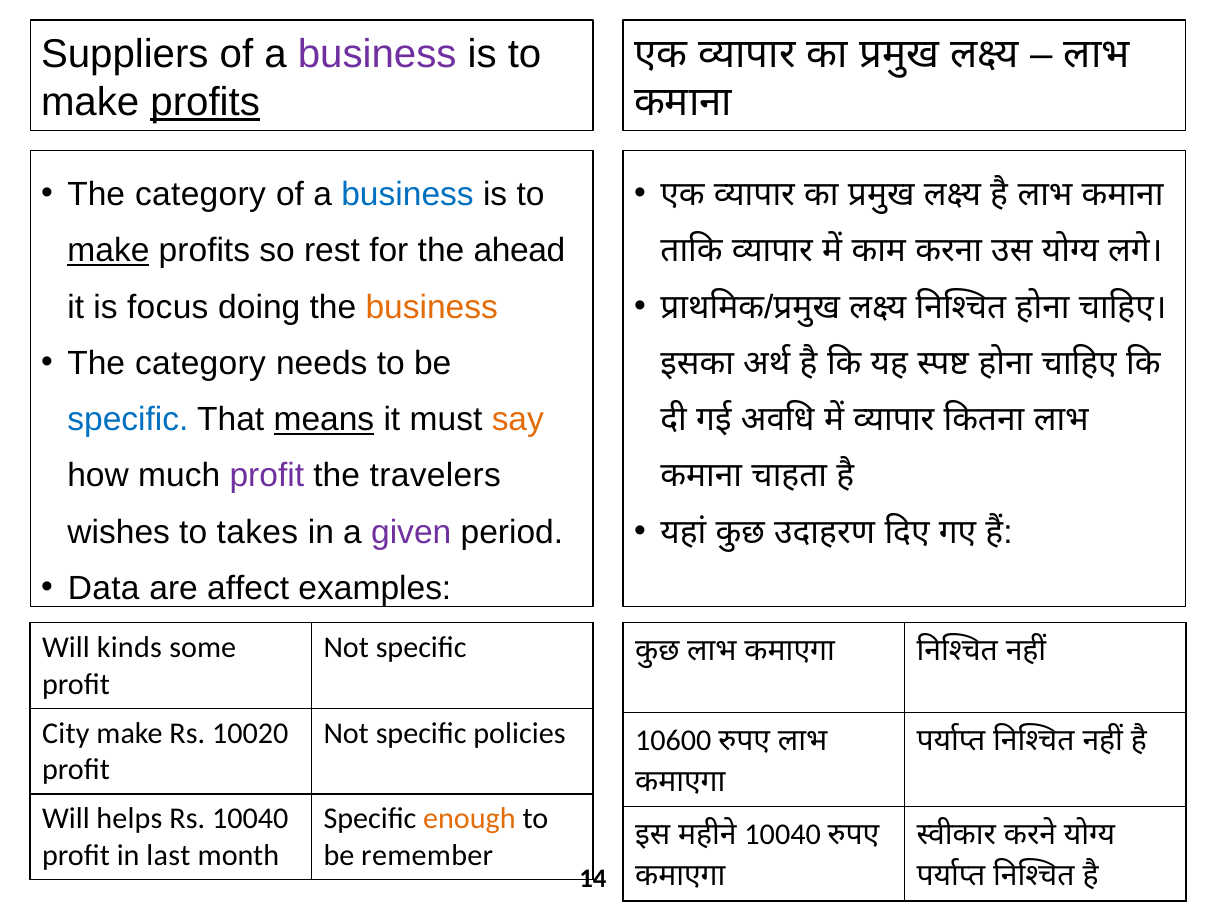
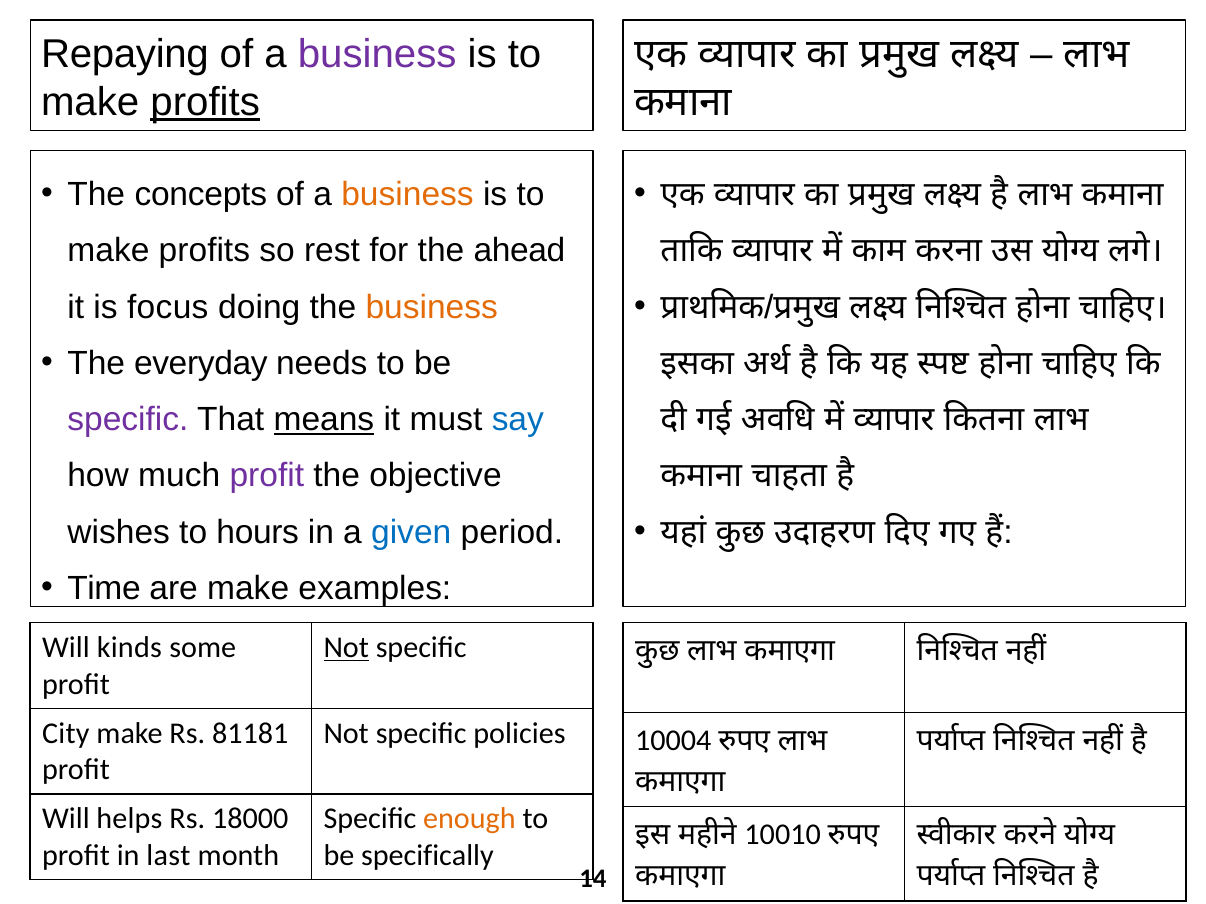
Suppliers: Suppliers -> Repaying
category at (201, 195): category -> concepts
business at (408, 195) colour: blue -> orange
make at (108, 251) underline: present -> none
category at (201, 364): category -> everyday
specific at (128, 420) colour: blue -> purple
say colour: orange -> blue
travelers: travelers -> objective
takes: takes -> hours
given colour: purple -> blue
Data: Data -> Time
are affect: affect -> make
Not at (346, 648) underline: none -> present
10020: 10020 -> 81181
10600: 10600 -> 10004
Rs 10040: 10040 -> 18000
10040 at (783, 835): 10040 -> 10010
remember: remember -> specifically
